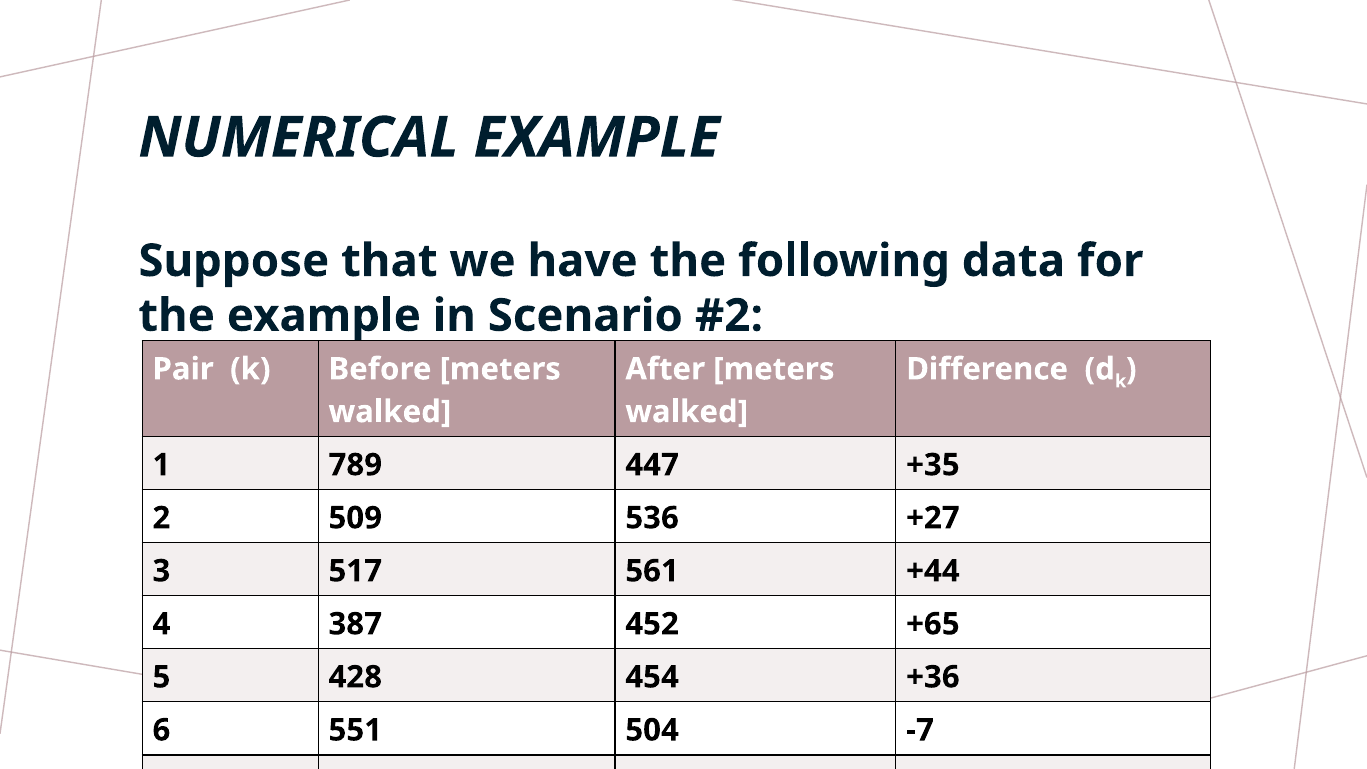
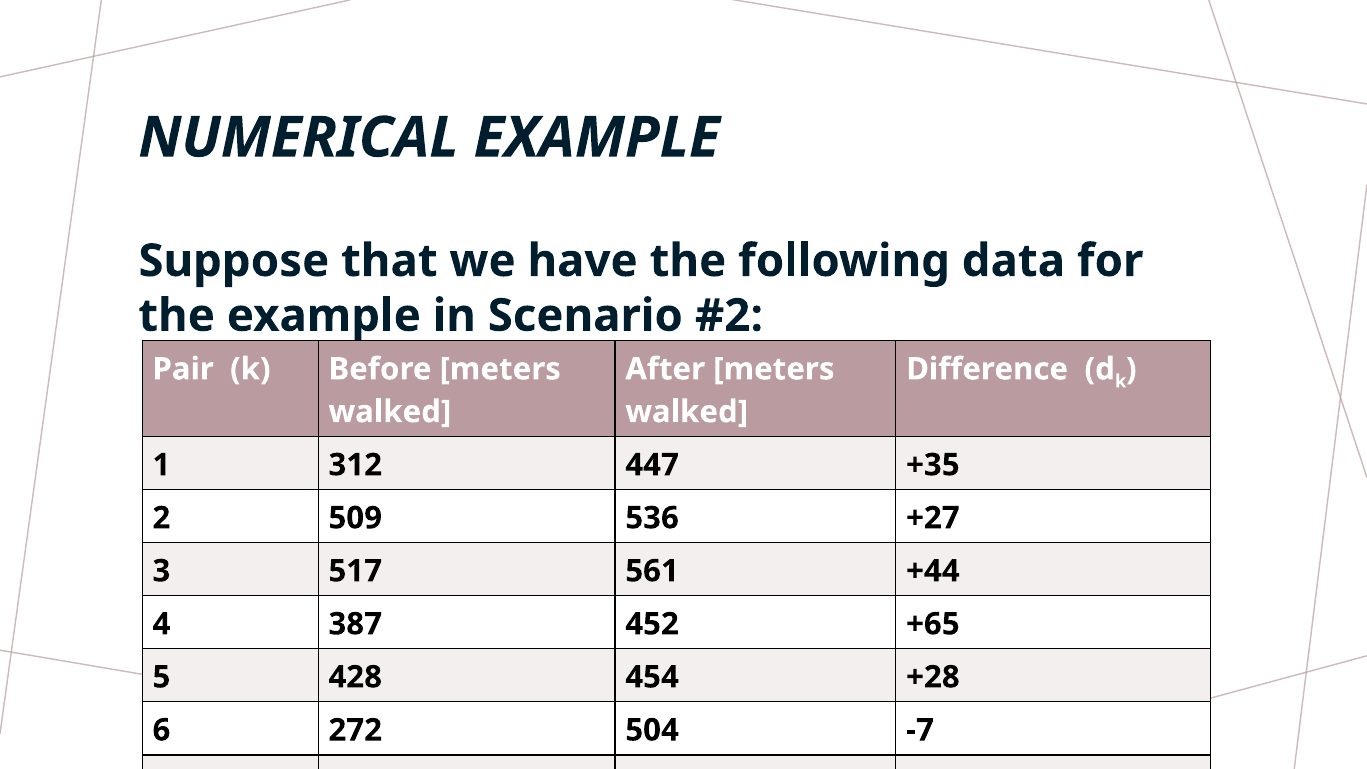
789: 789 -> 312
+36: +36 -> +28
551: 551 -> 272
